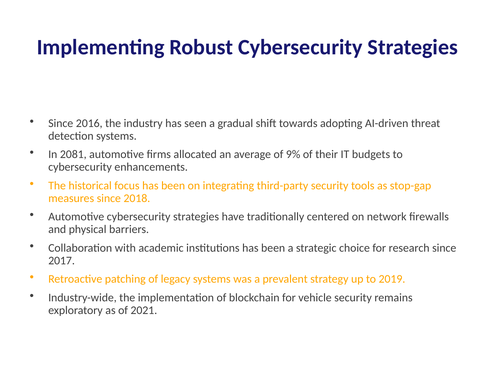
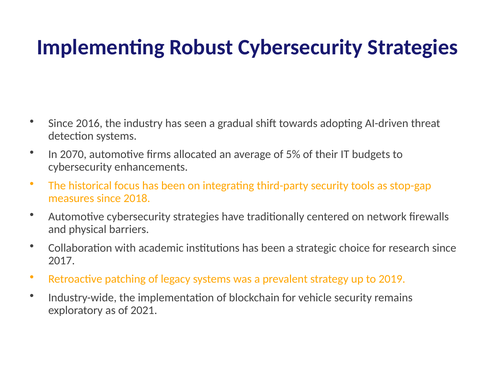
2081: 2081 -> 2070
9%: 9% -> 5%
